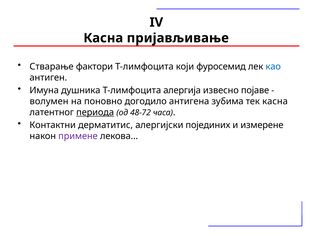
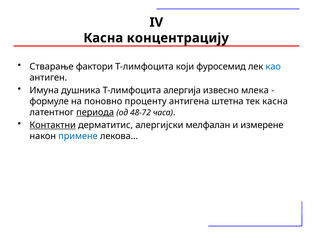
пријављивање: пријављивање -> концентрацију
појаве: појаве -> млека
волумен: волумен -> формуле
догодило: догодило -> проценту
зубима: зубима -> штетна
Контактни underline: none -> present
појединих: појединих -> мелфалан
примене colour: purple -> blue
